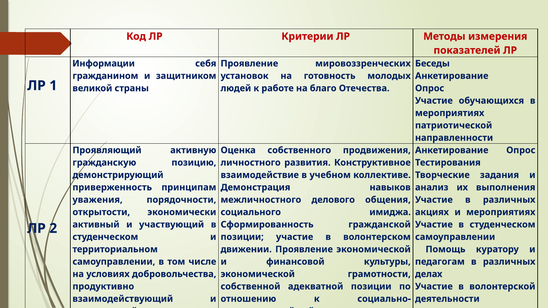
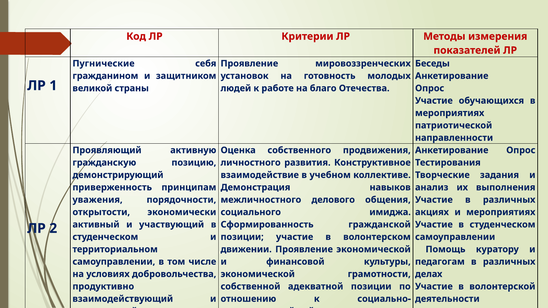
Информации: Информации -> Пугнические
